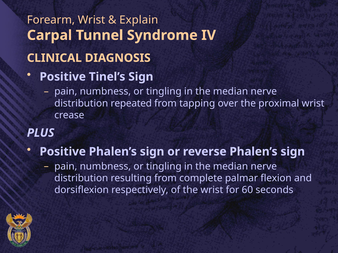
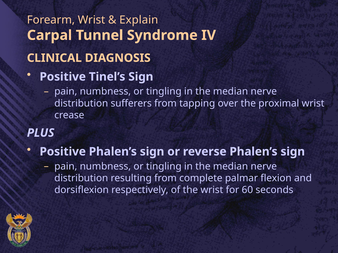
repeated: repeated -> sufferers
